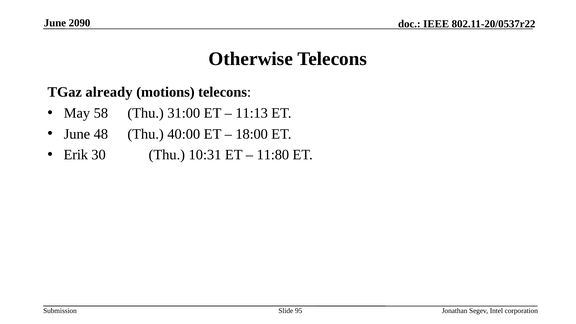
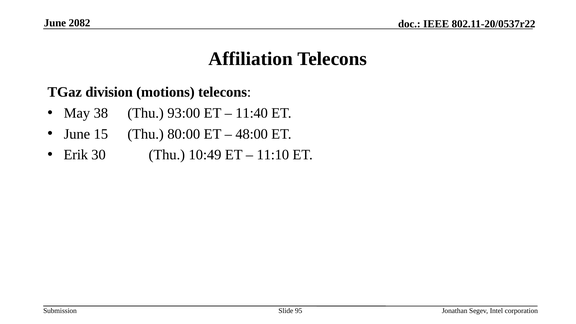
2090: 2090 -> 2082
Otherwise: Otherwise -> Affiliation
already: already -> division
58: 58 -> 38
31:00: 31:00 -> 93:00
11:13: 11:13 -> 11:40
48: 48 -> 15
40:00: 40:00 -> 80:00
18:00: 18:00 -> 48:00
10:31: 10:31 -> 10:49
11:80: 11:80 -> 11:10
